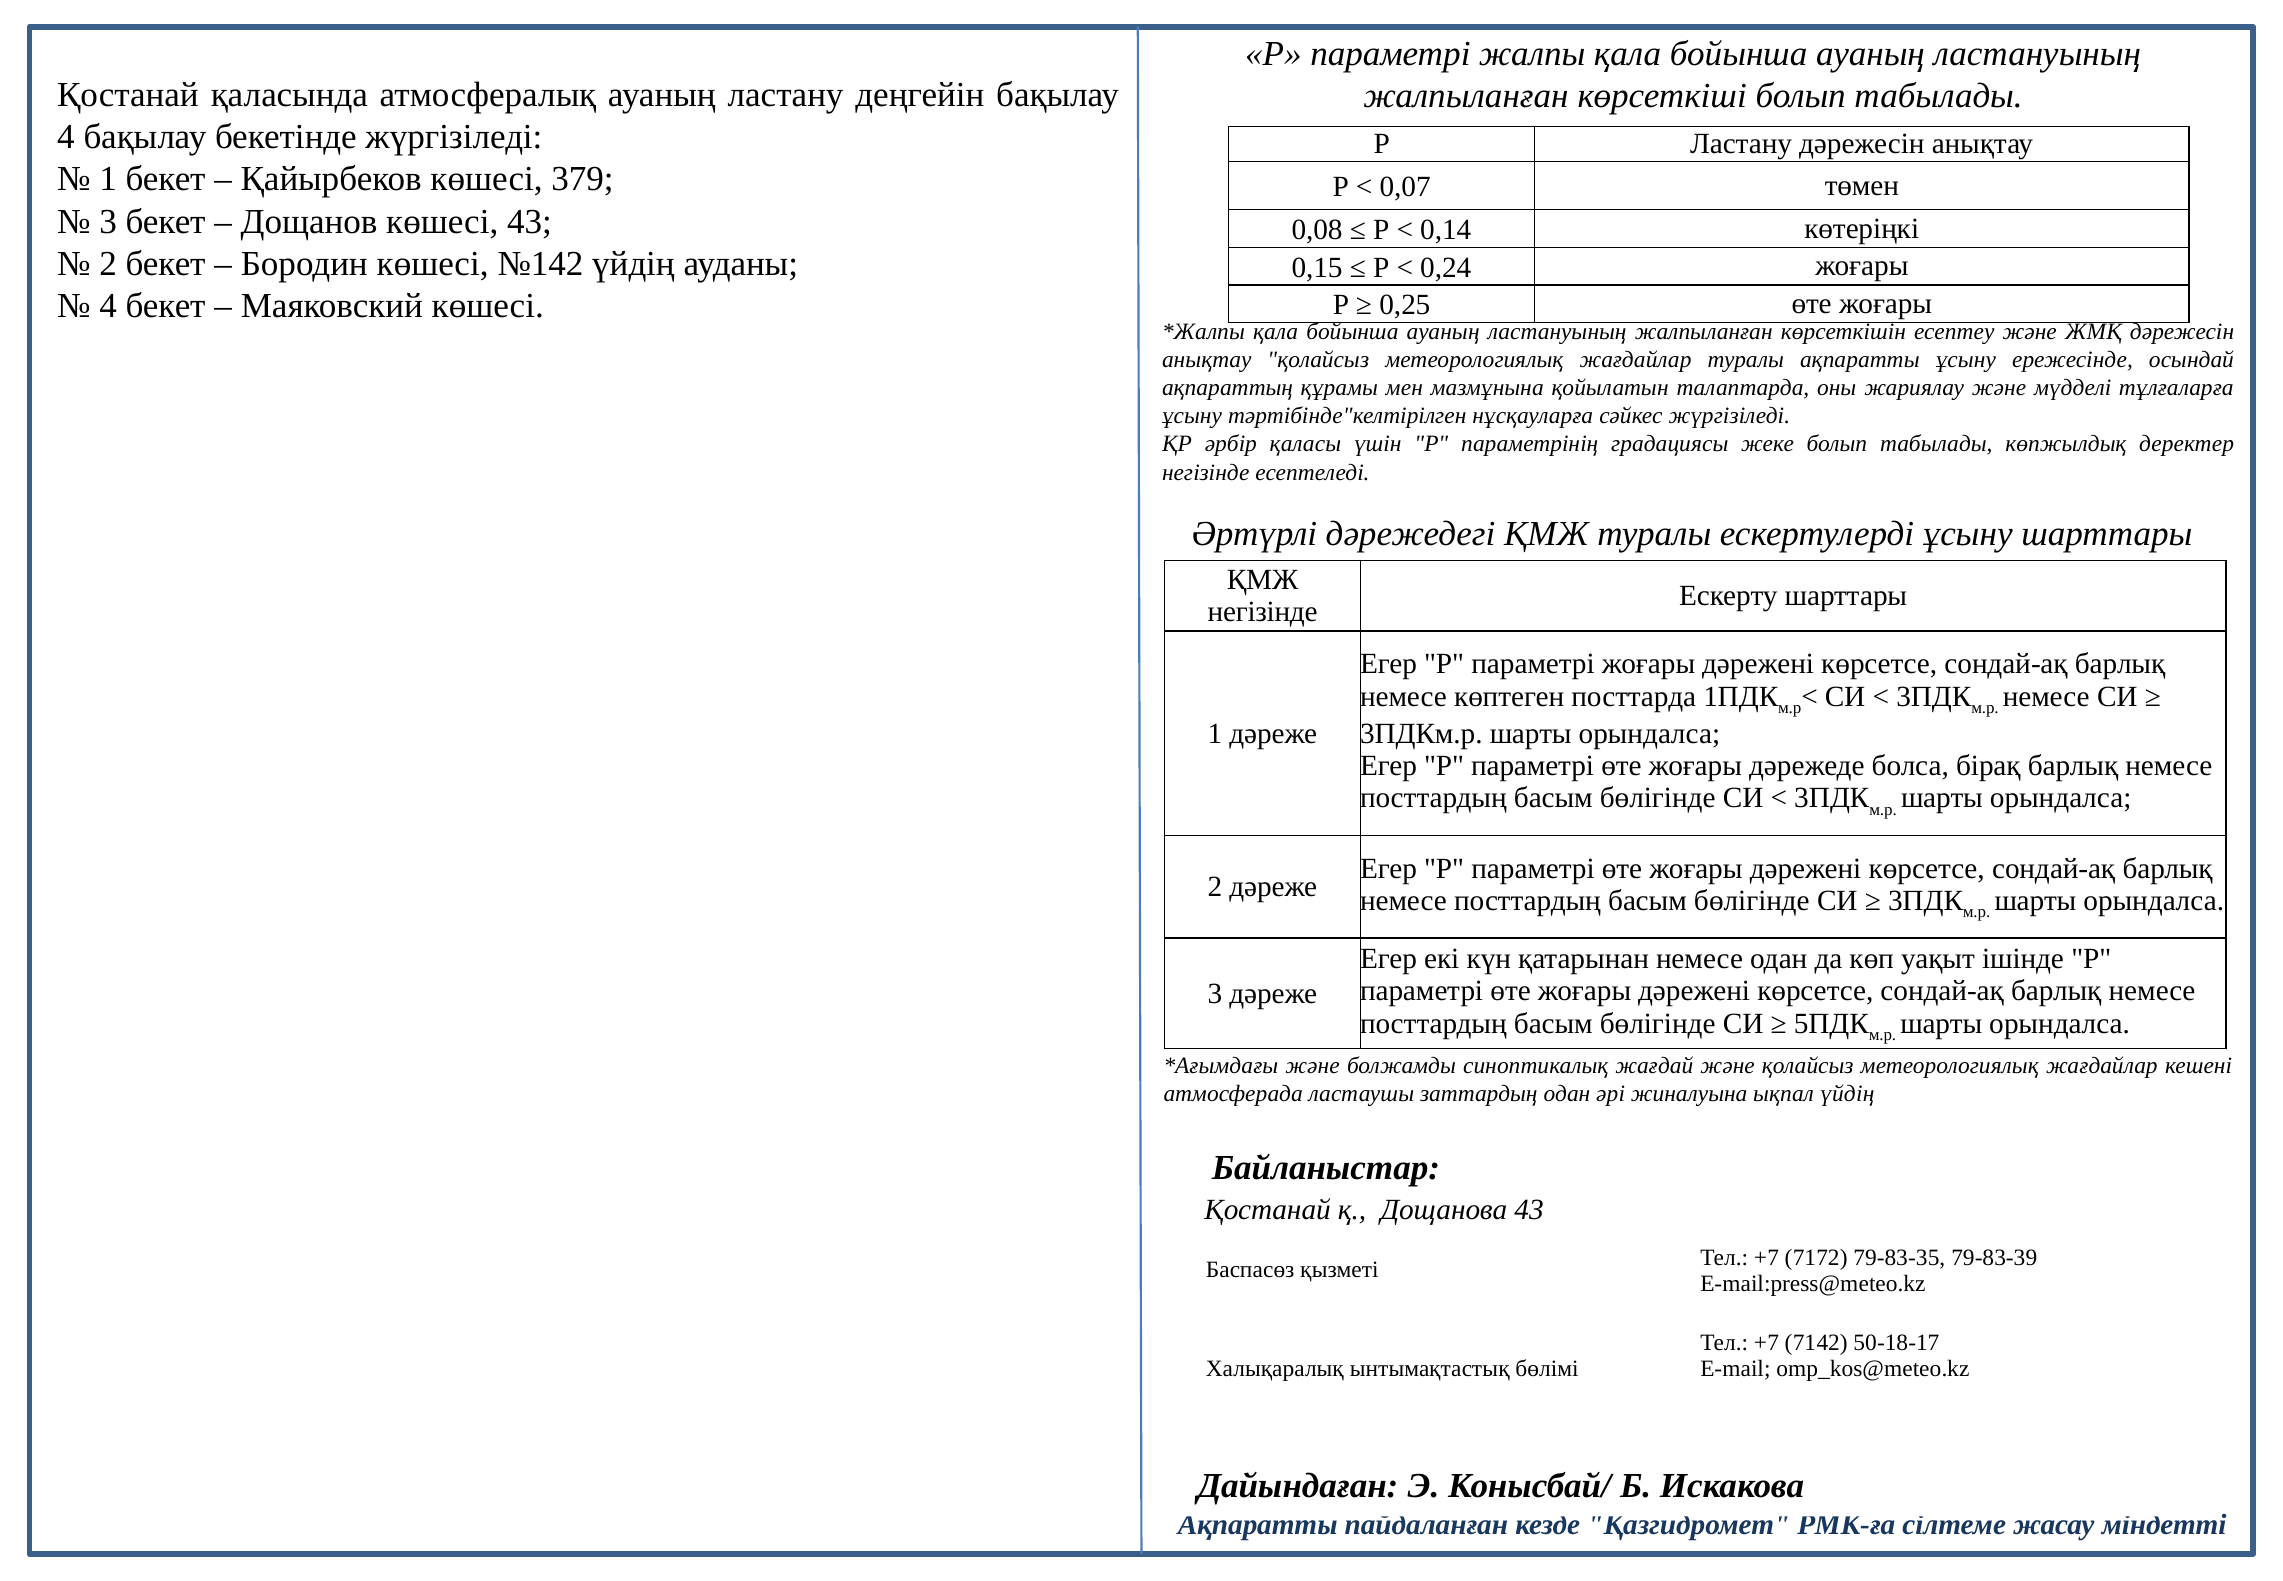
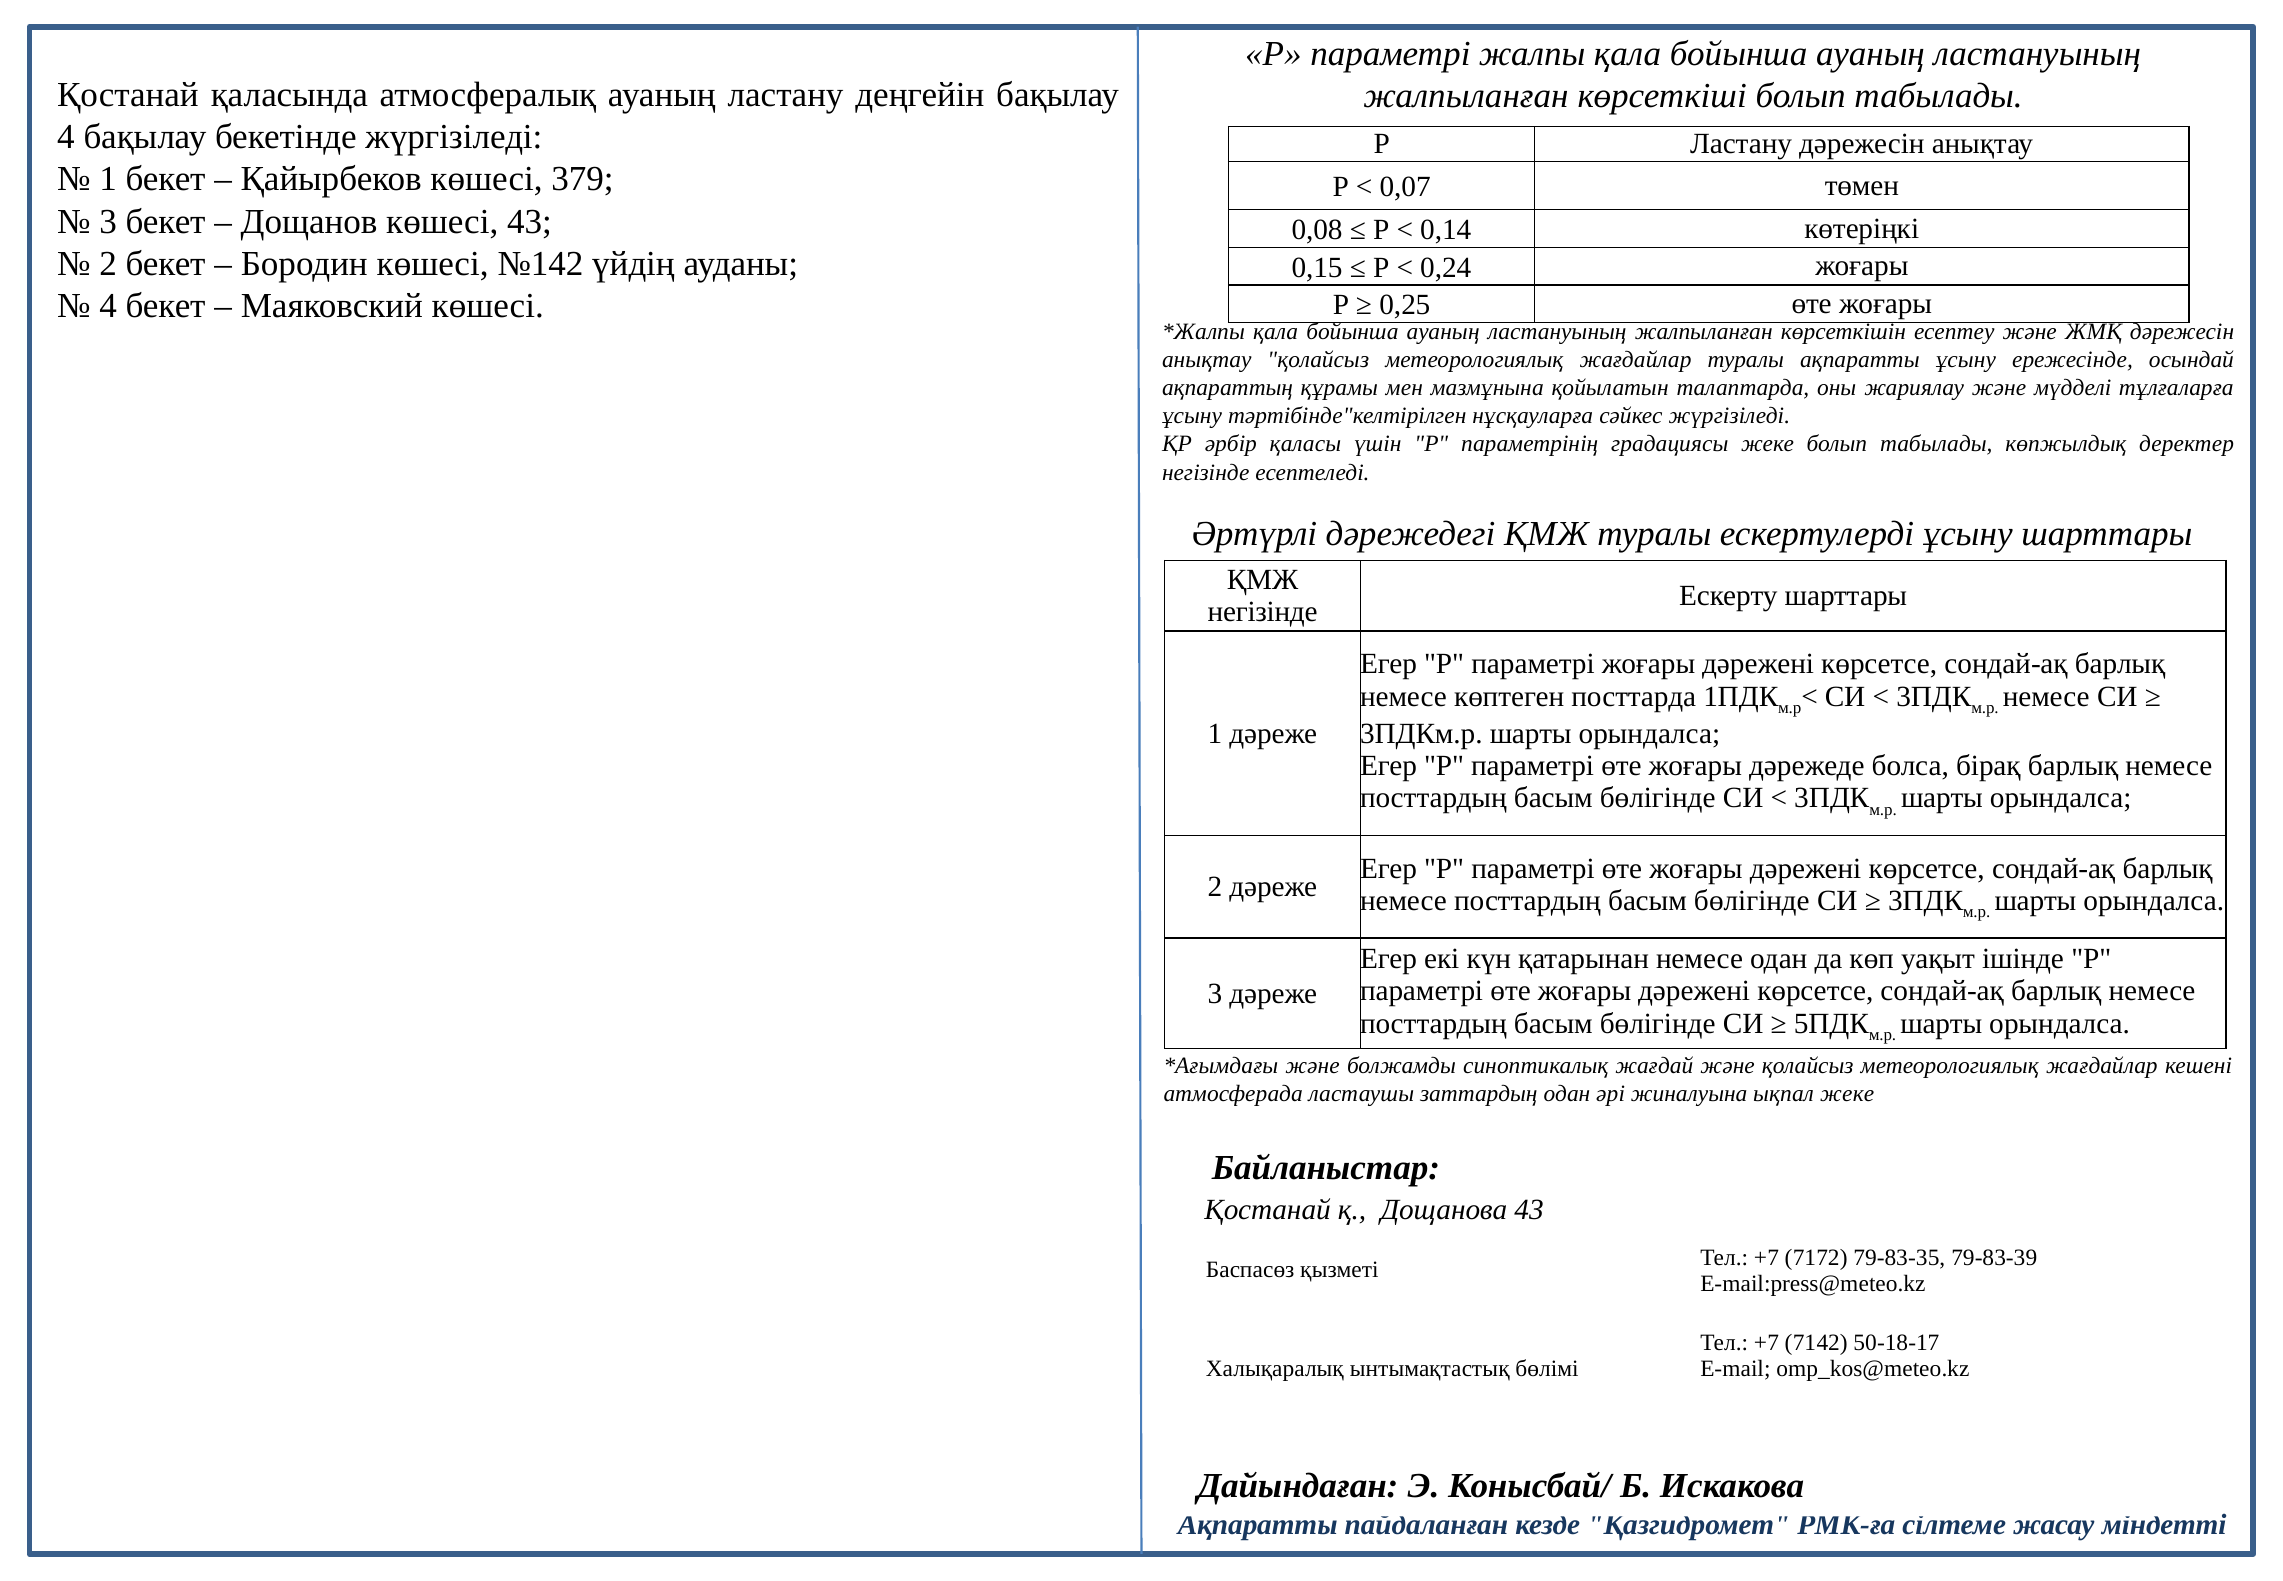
ықпал үйдің: үйдің -> жеке
